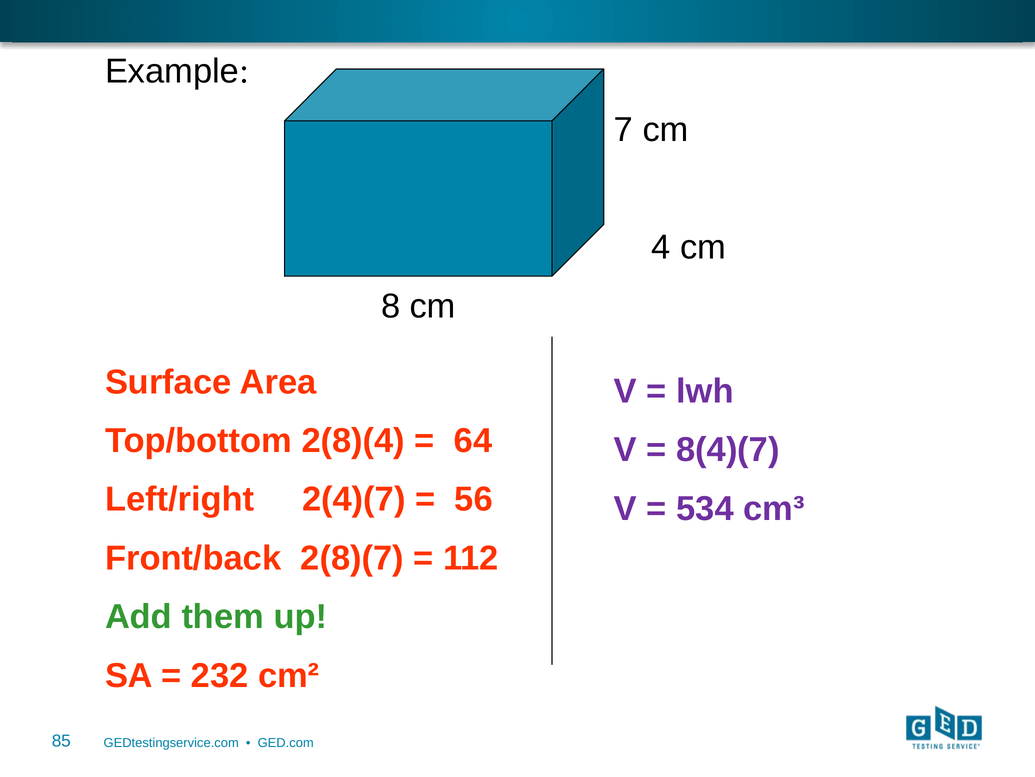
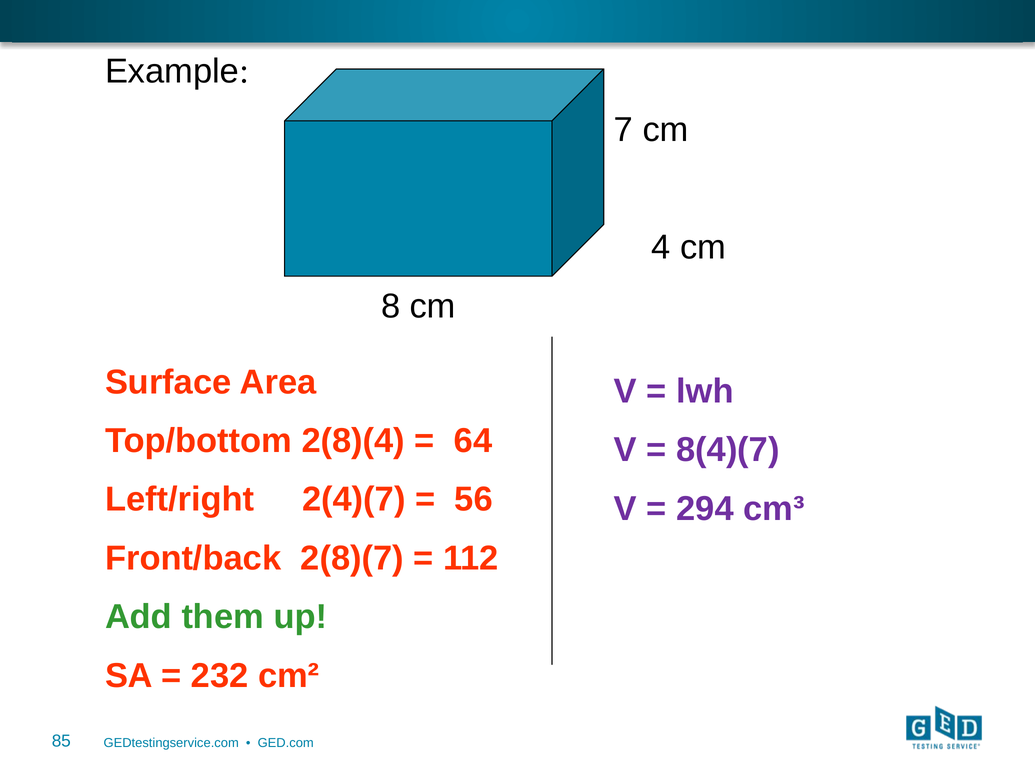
534: 534 -> 294
